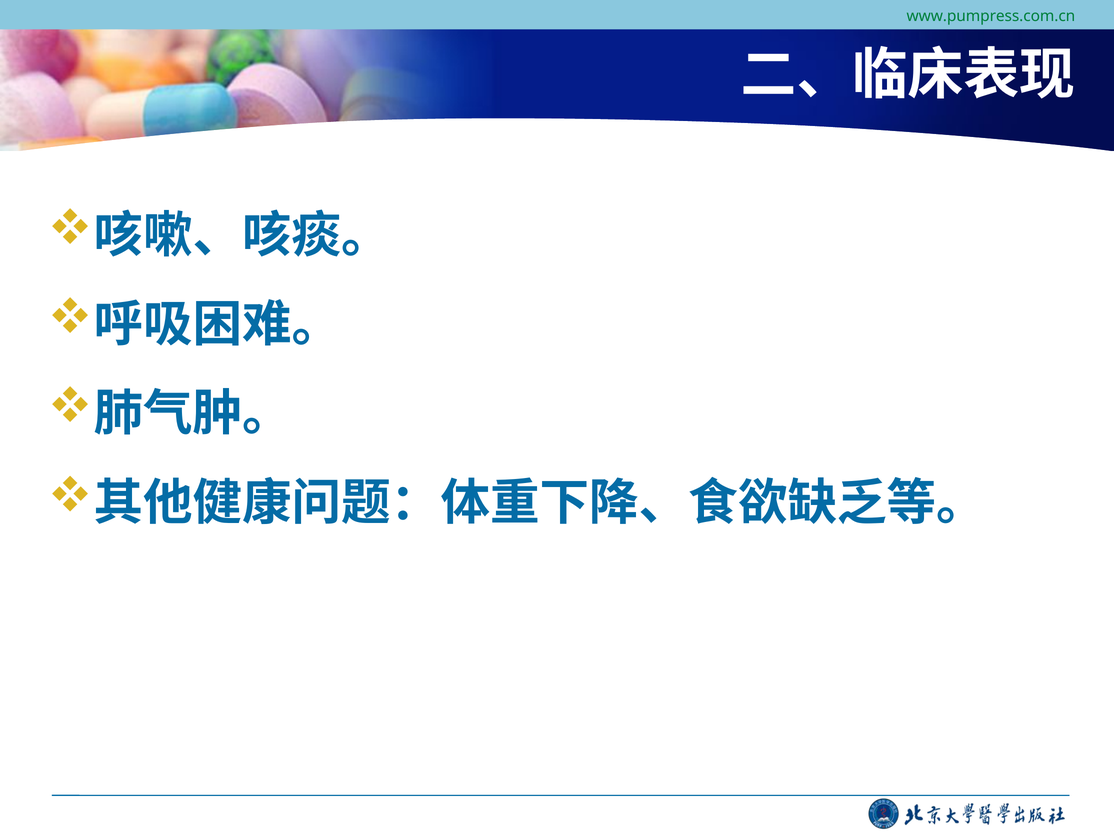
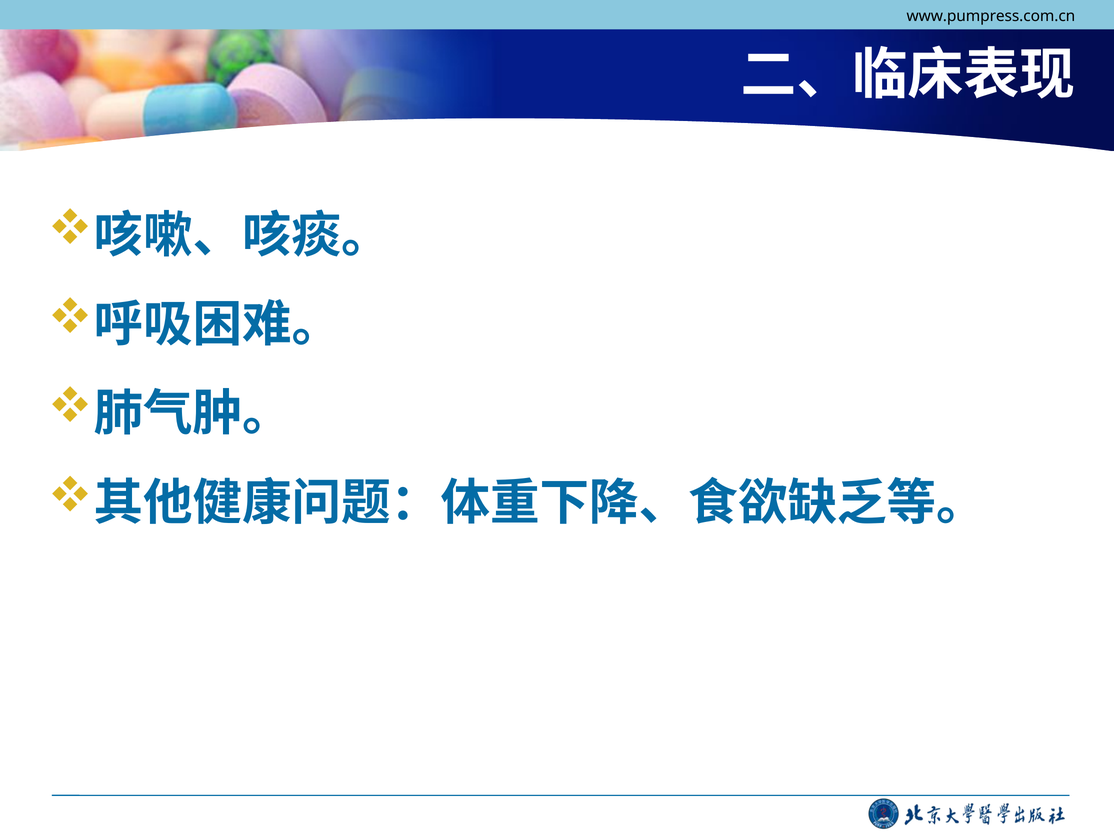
www.pumpress.com.cn colour: green -> black
